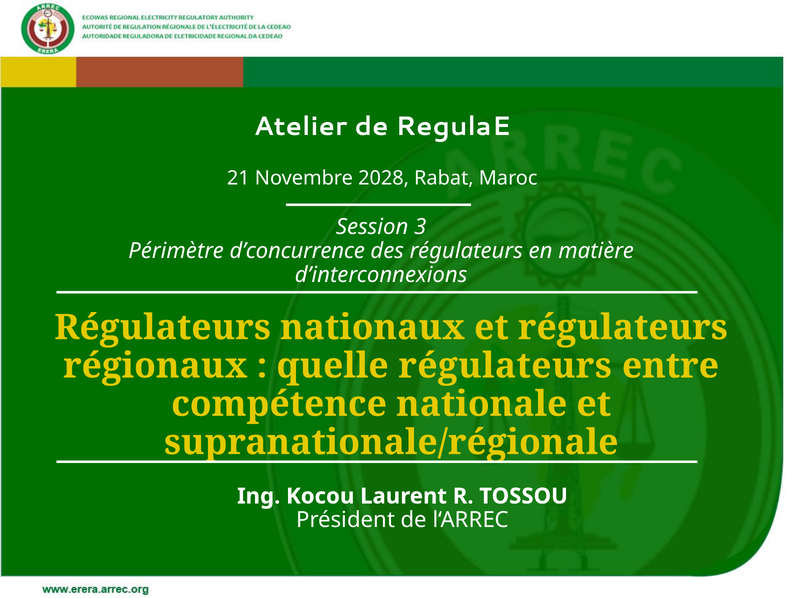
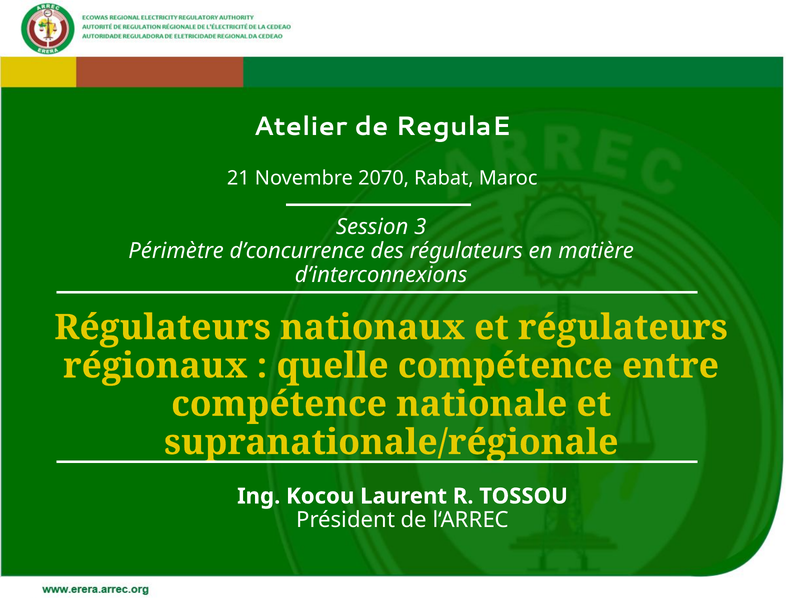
2028: 2028 -> 2070
quelle régulateurs: régulateurs -> compétence
